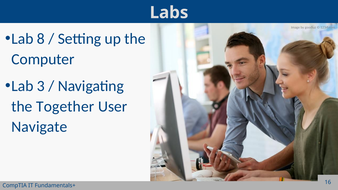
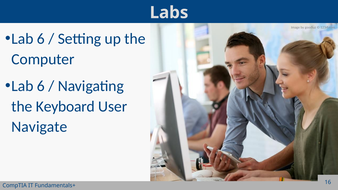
8 at (41, 39): 8 -> 6
3 at (41, 86): 3 -> 6
Together: Together -> Keyboard
